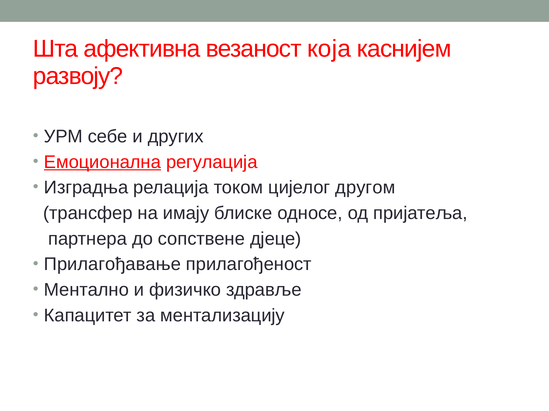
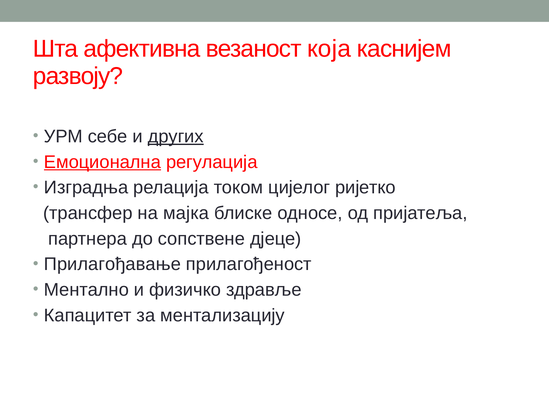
других underline: none -> present
другом: другом -> ријетко
имају: имају -> мајка
